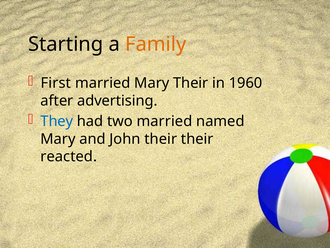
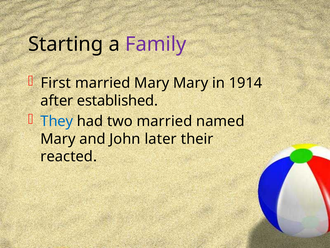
Family colour: orange -> purple
Mary Their: Their -> Mary
1960: 1960 -> 1914
advertising: advertising -> established
John their: their -> later
